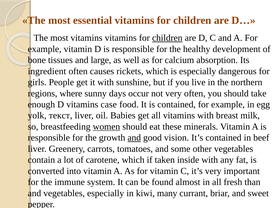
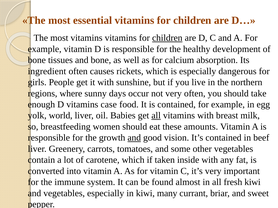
and large: large -> bone
текст: текст -> world
all at (156, 116) underline: none -> present
women underline: present -> none
minerals: minerals -> amounts
fresh than: than -> kiwi
